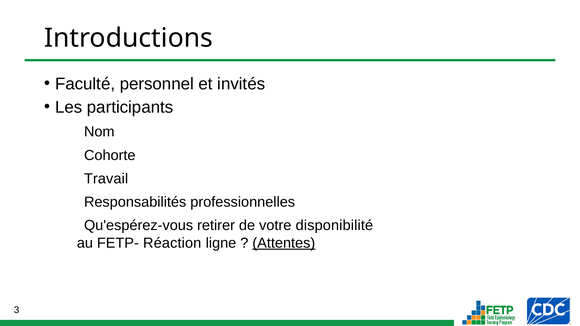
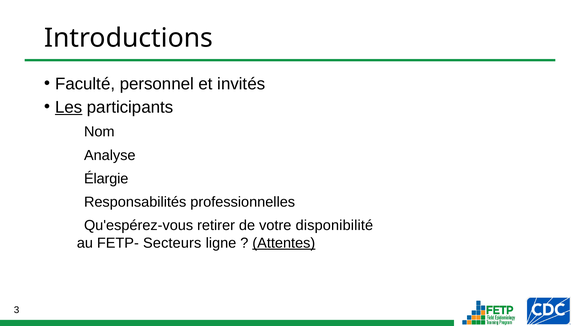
Les underline: none -> present
Cohorte: Cohorte -> Analyse
Travail: Travail -> Élargie
Réaction: Réaction -> Secteurs
